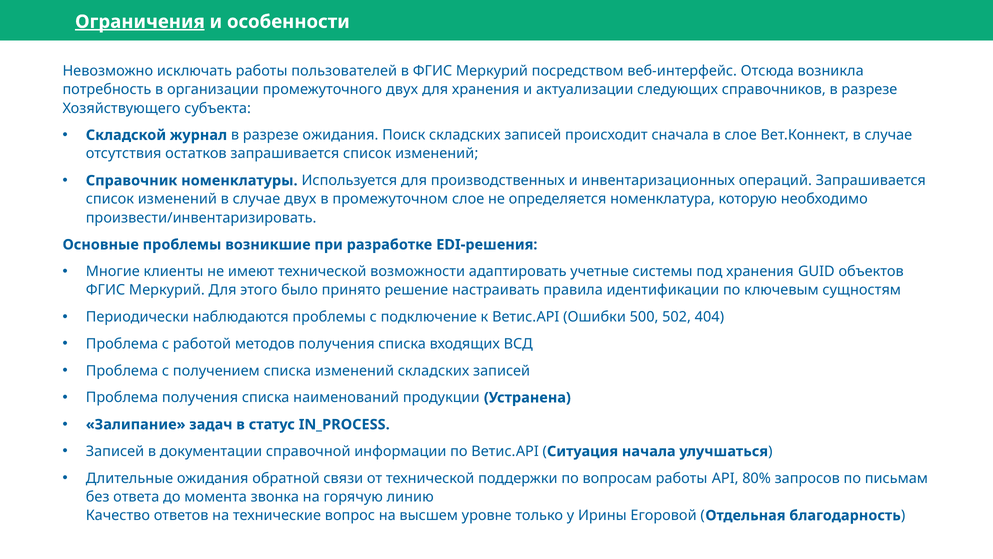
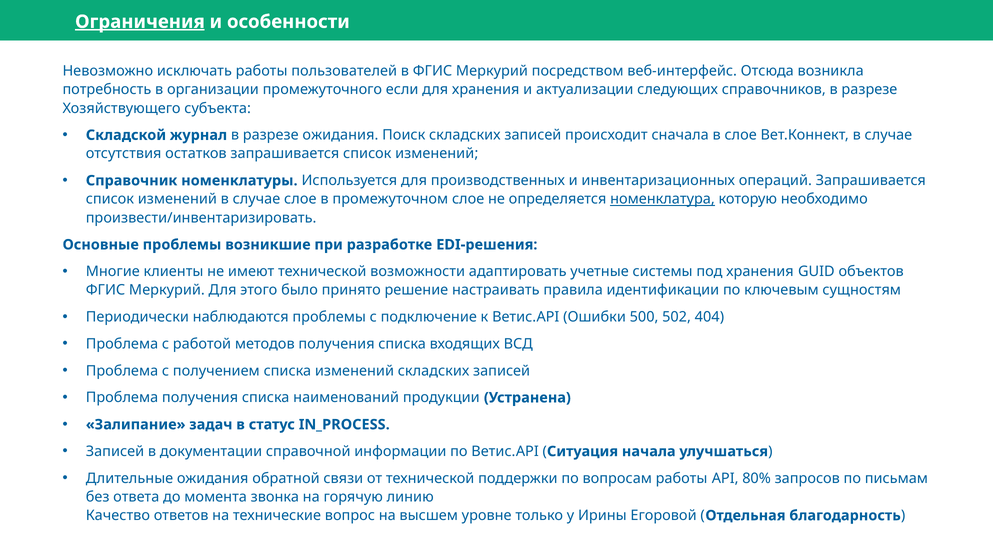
промежуточного двух: двух -> если
случае двух: двух -> слое
номенклатура underline: none -> present
